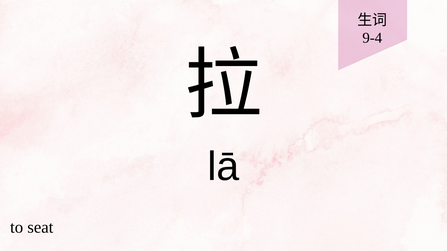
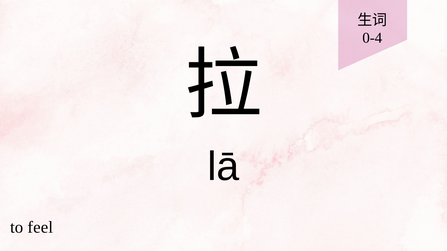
9-4: 9-4 -> 0-4
seat: seat -> feel
